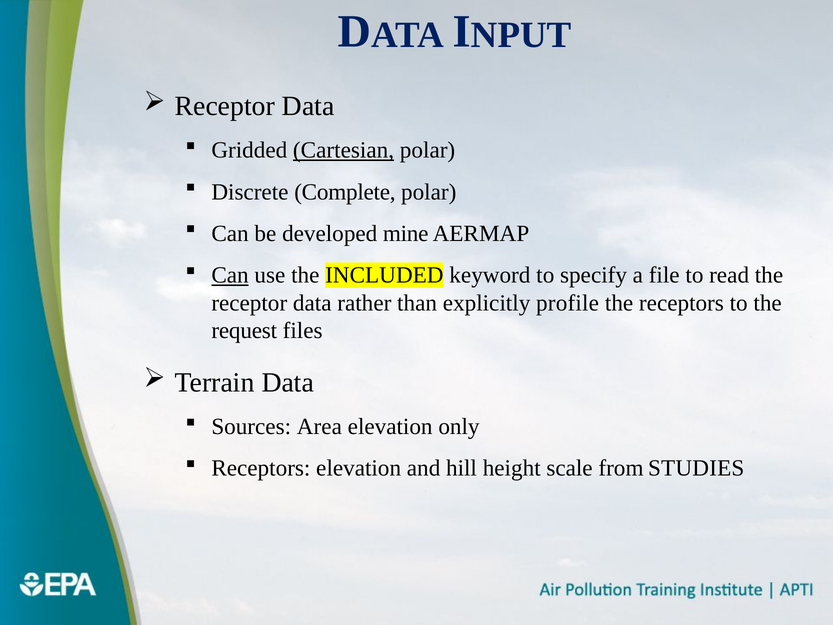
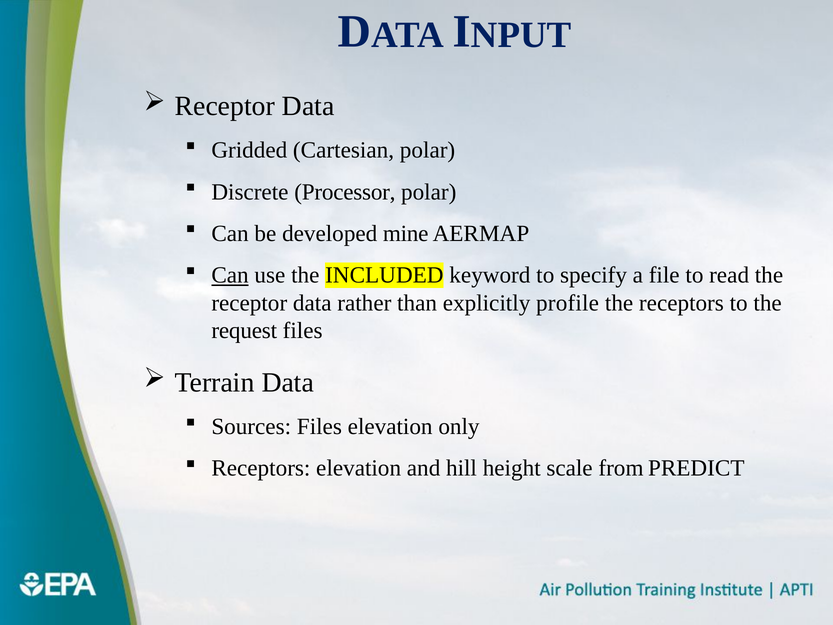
Cartesian underline: present -> none
Complete: Complete -> Processor
Sources Area: Area -> Files
STUDIES: STUDIES -> PREDICT
